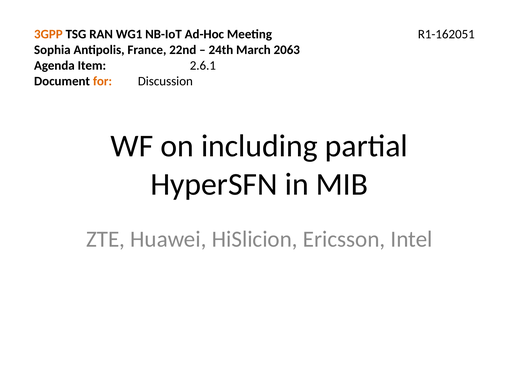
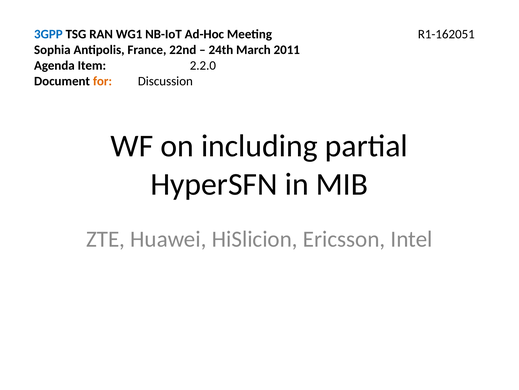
3GPP colour: orange -> blue
2063: 2063 -> 2011
2.6.1: 2.6.1 -> 2.2.0
